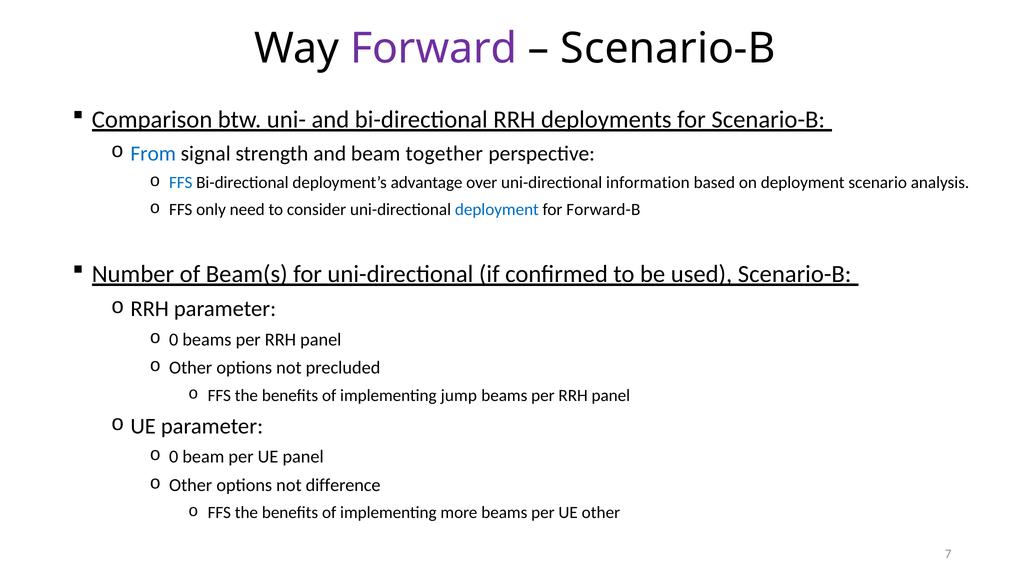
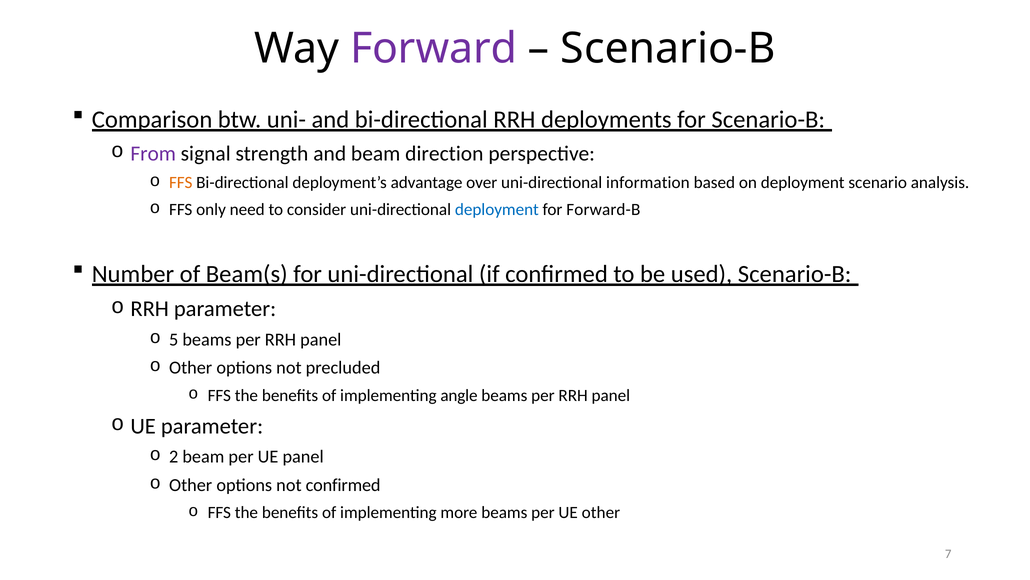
From colour: blue -> purple
together: together -> direction
FFS at (181, 183) colour: blue -> orange
0 at (174, 339): 0 -> 5
jump: jump -> angle
0 at (174, 456): 0 -> 2
not difference: difference -> confirmed
